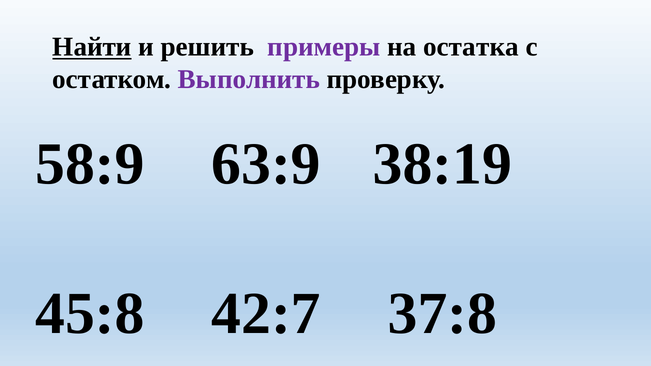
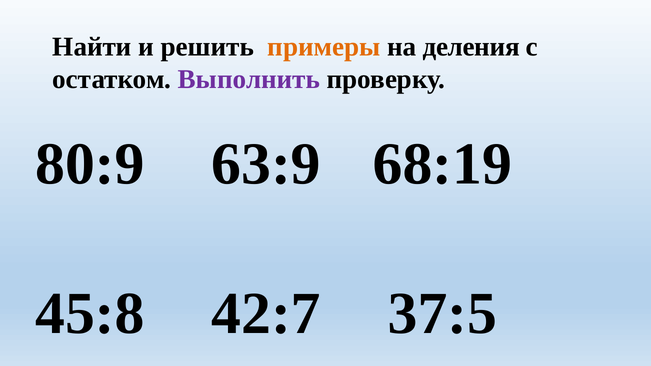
Найти underline: present -> none
примеры colour: purple -> orange
остатка: остатка -> деления
58:9: 58:9 -> 80:9
38:19: 38:19 -> 68:19
37:8: 37:8 -> 37:5
